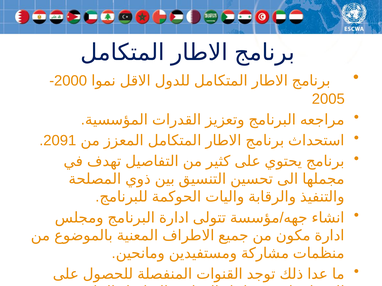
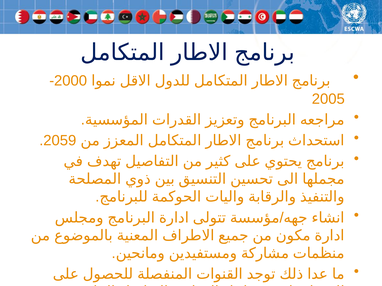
2091: 2091 -> 2059
